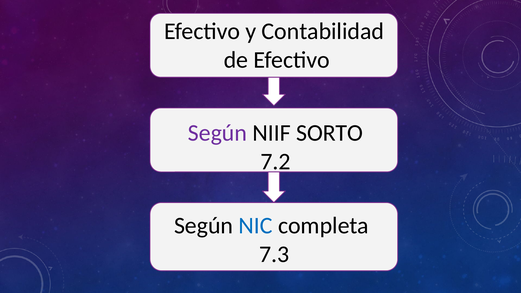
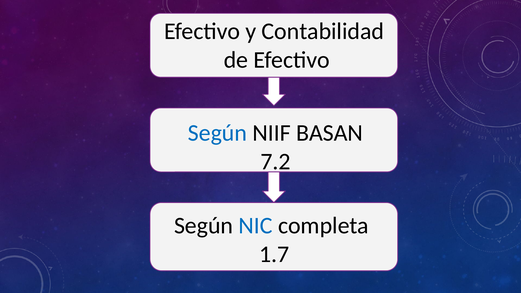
Según at (217, 133) colour: purple -> blue
SORTO: SORTO -> BASAN
7.3: 7.3 -> 1.7
